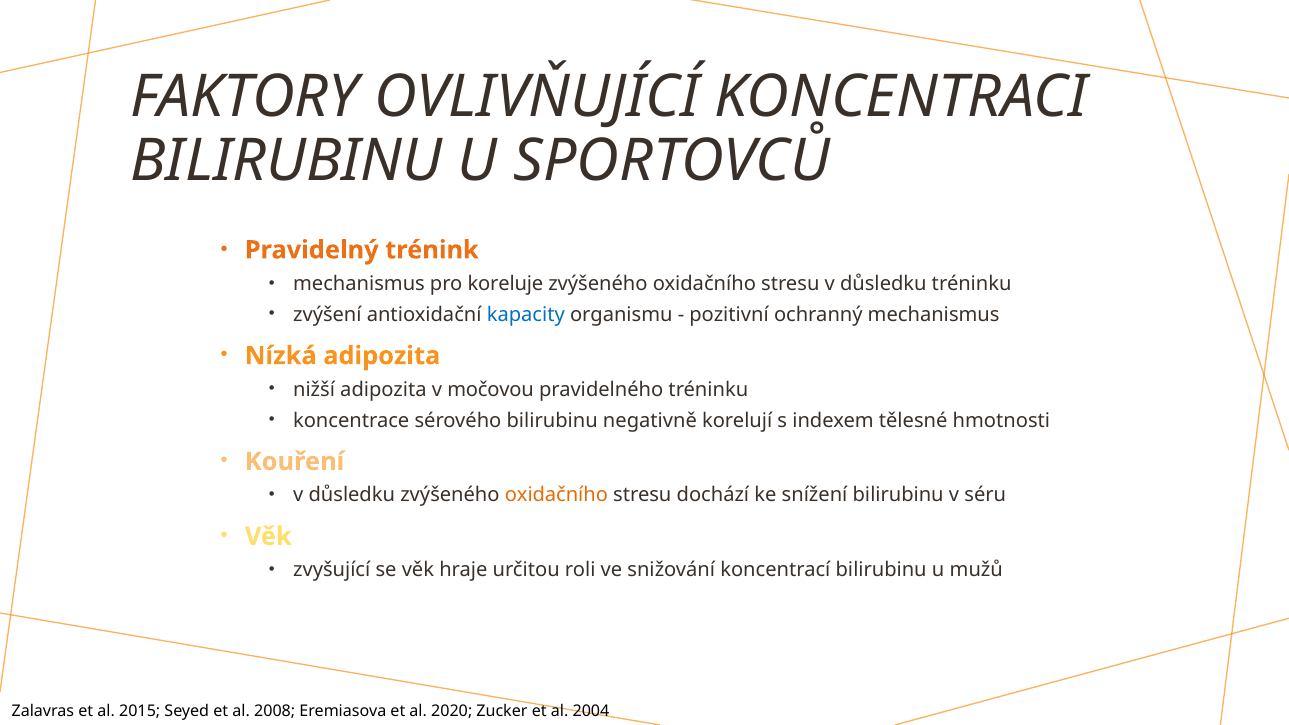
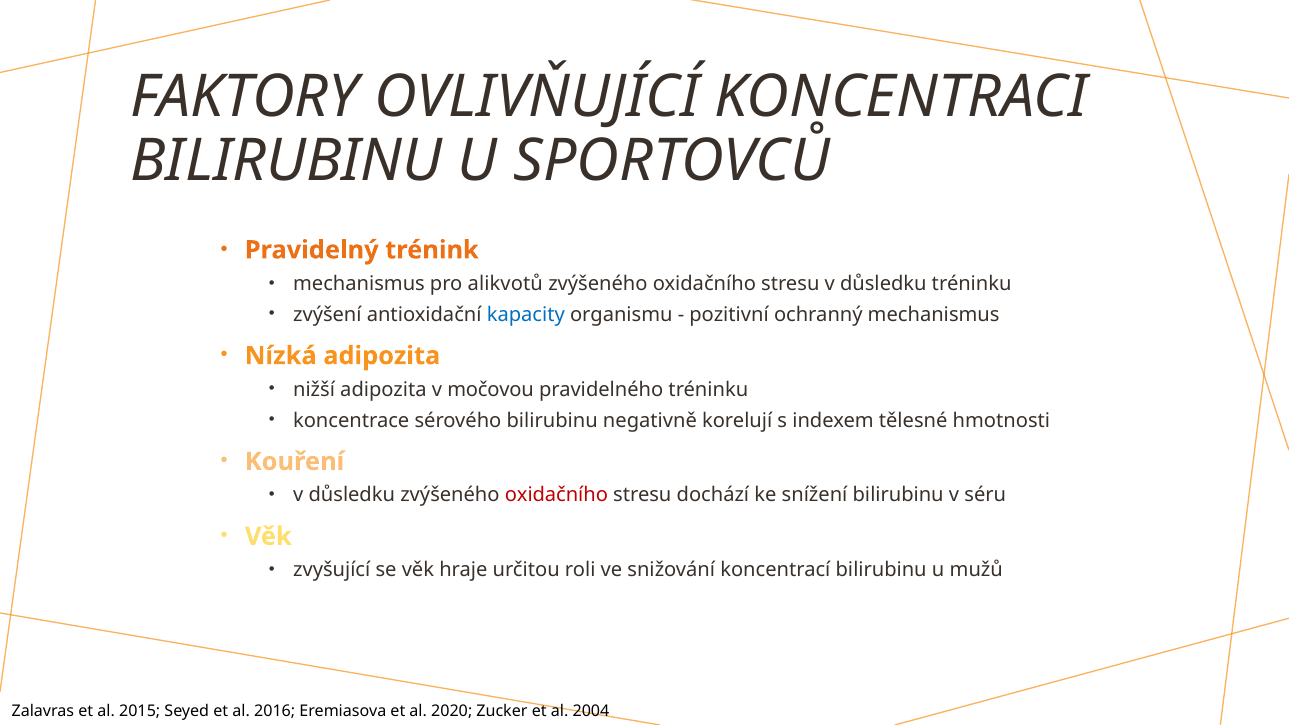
koreluje: koreluje -> alikvotů
oxidačního at (556, 495) colour: orange -> red
2008: 2008 -> 2016
